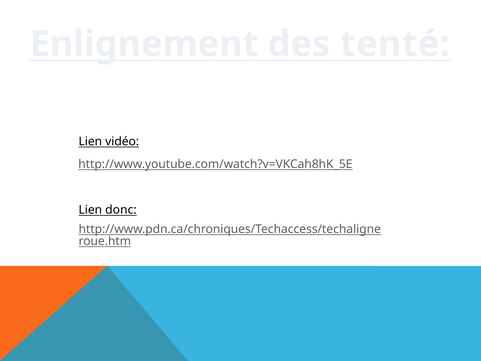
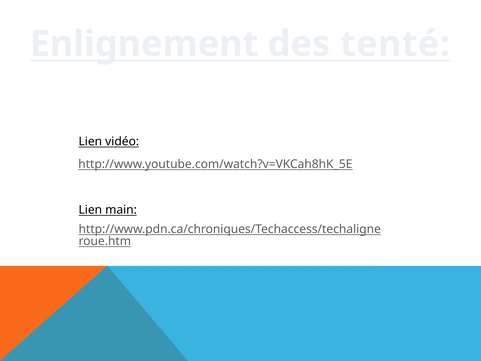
donc: donc -> main
